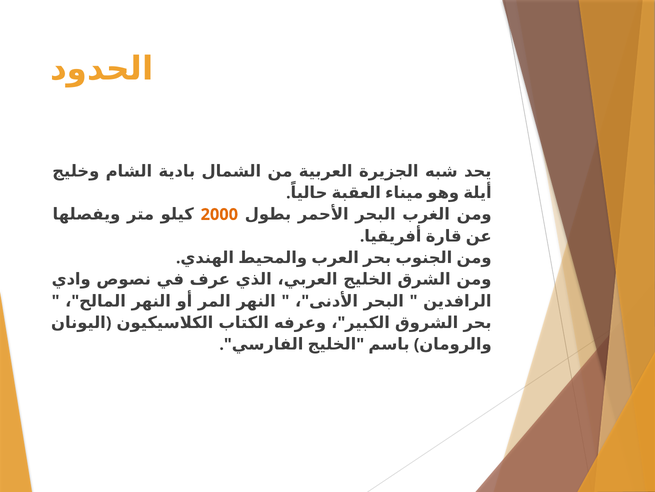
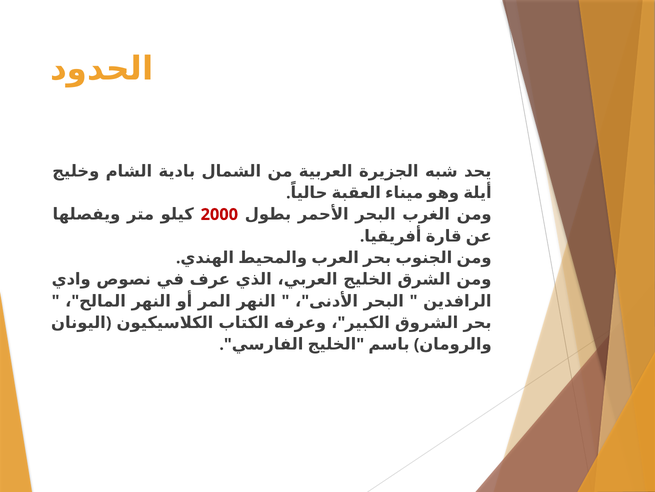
2000 colour: orange -> red
